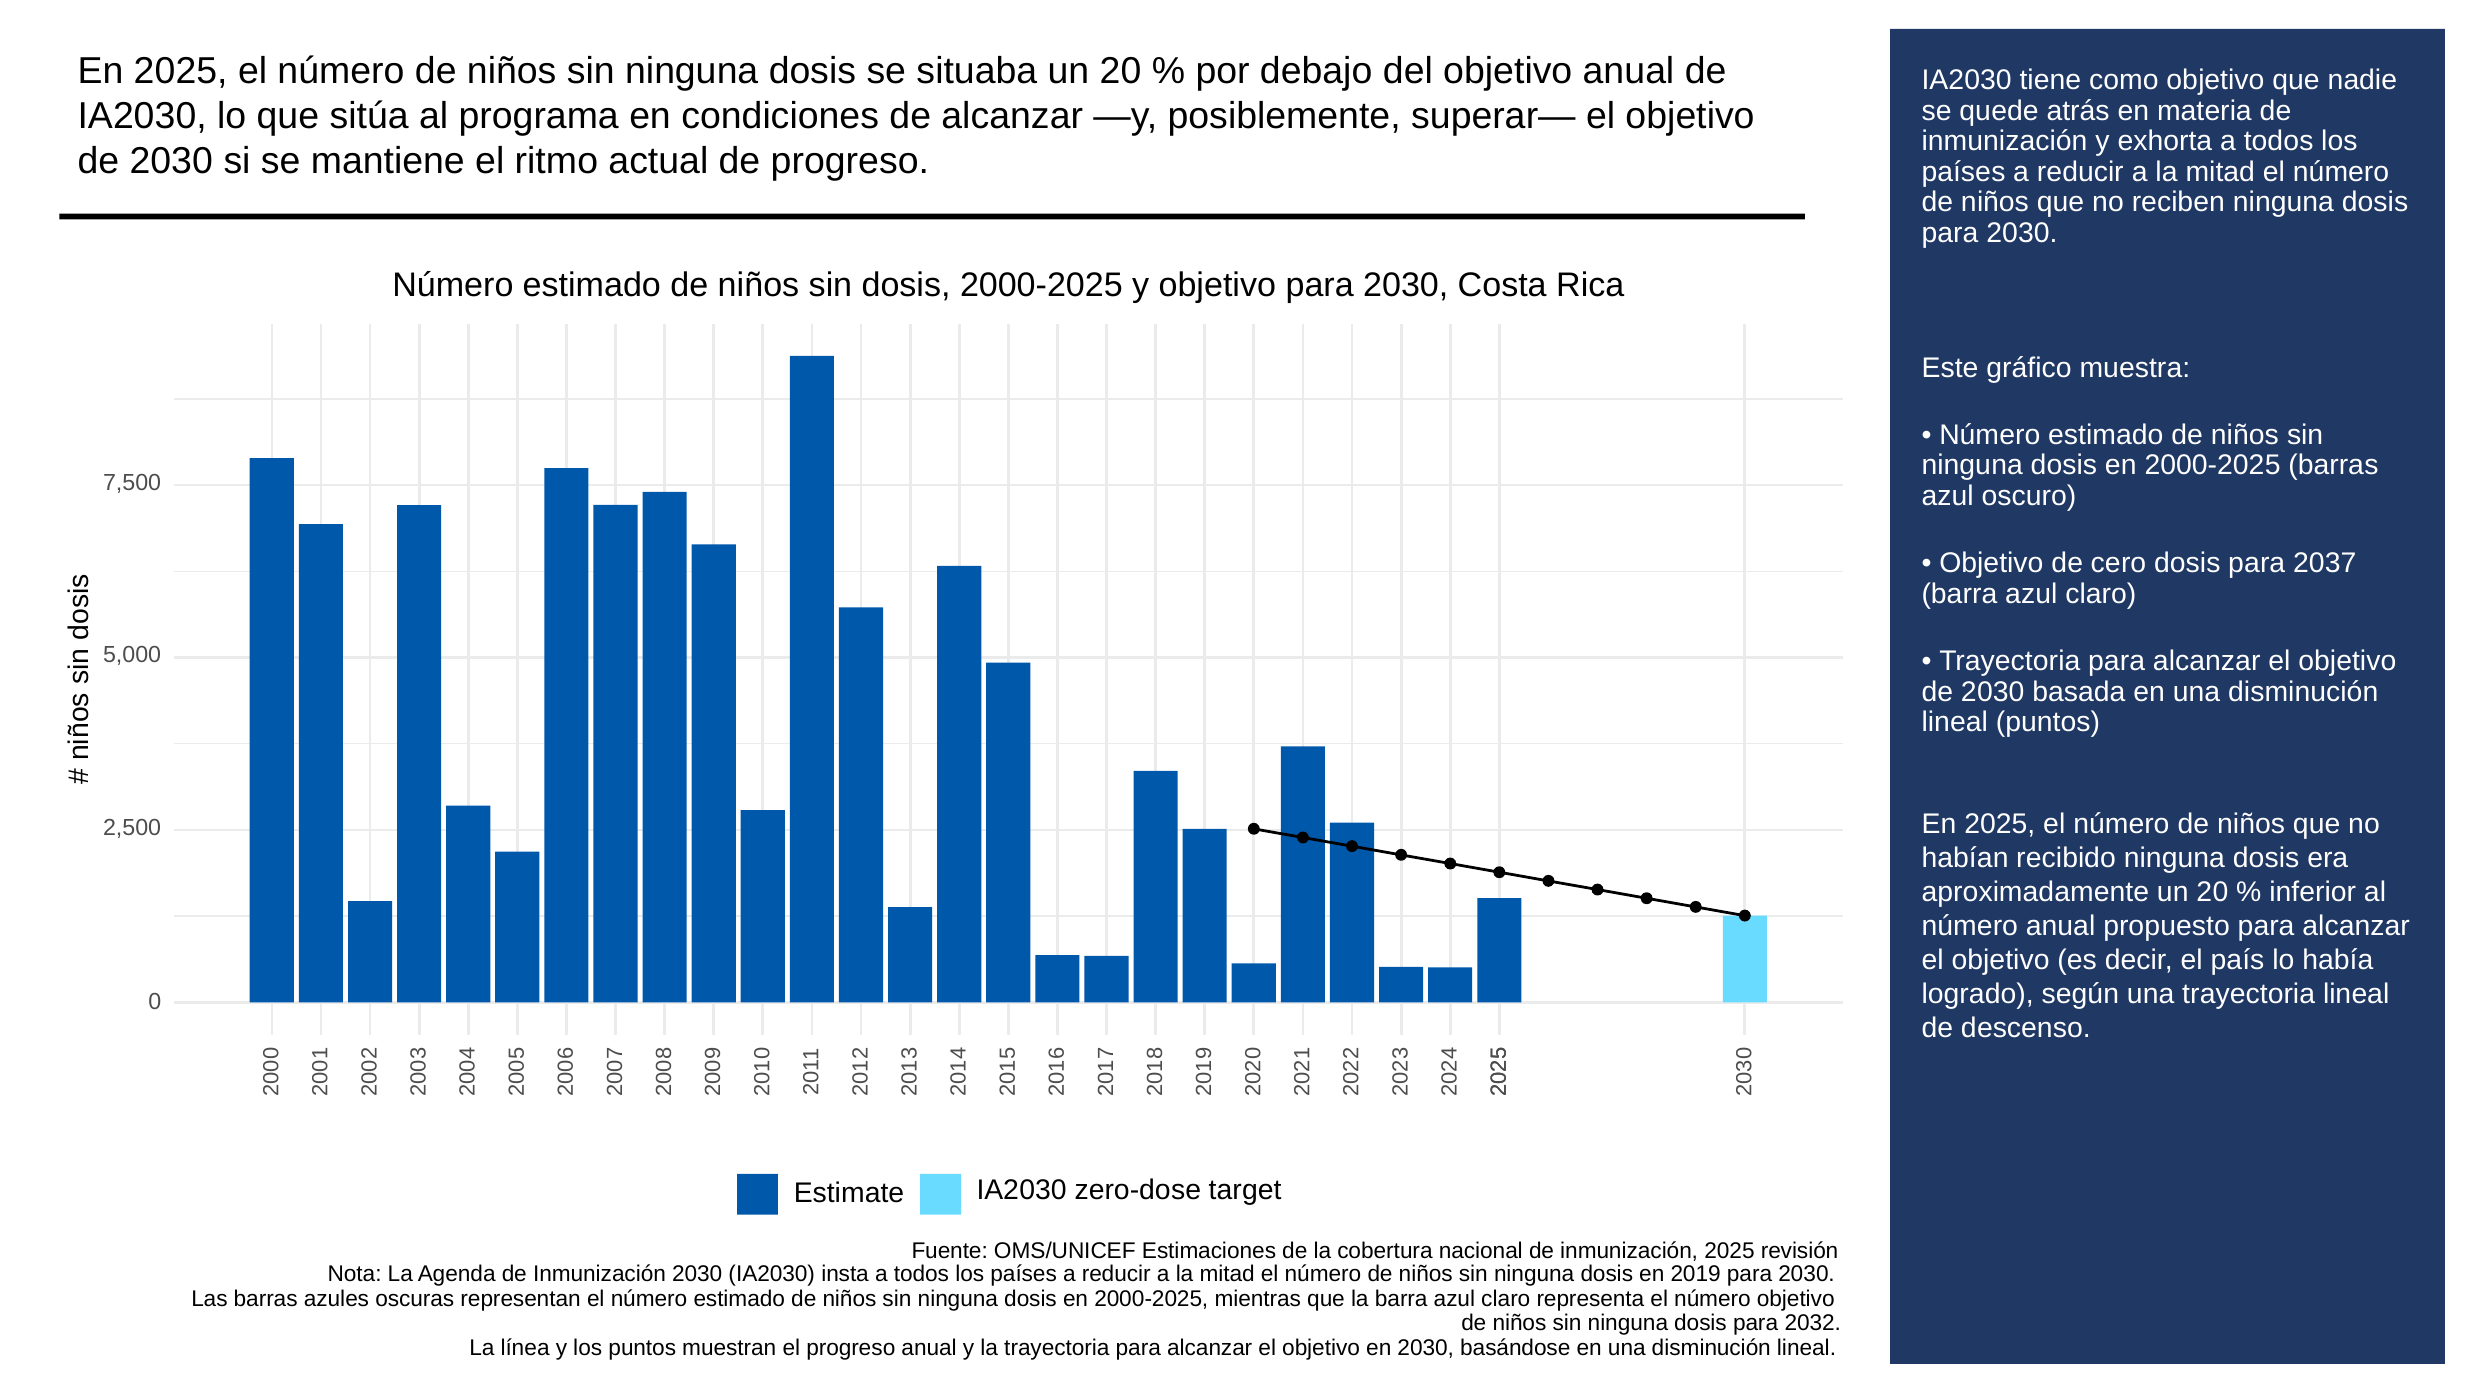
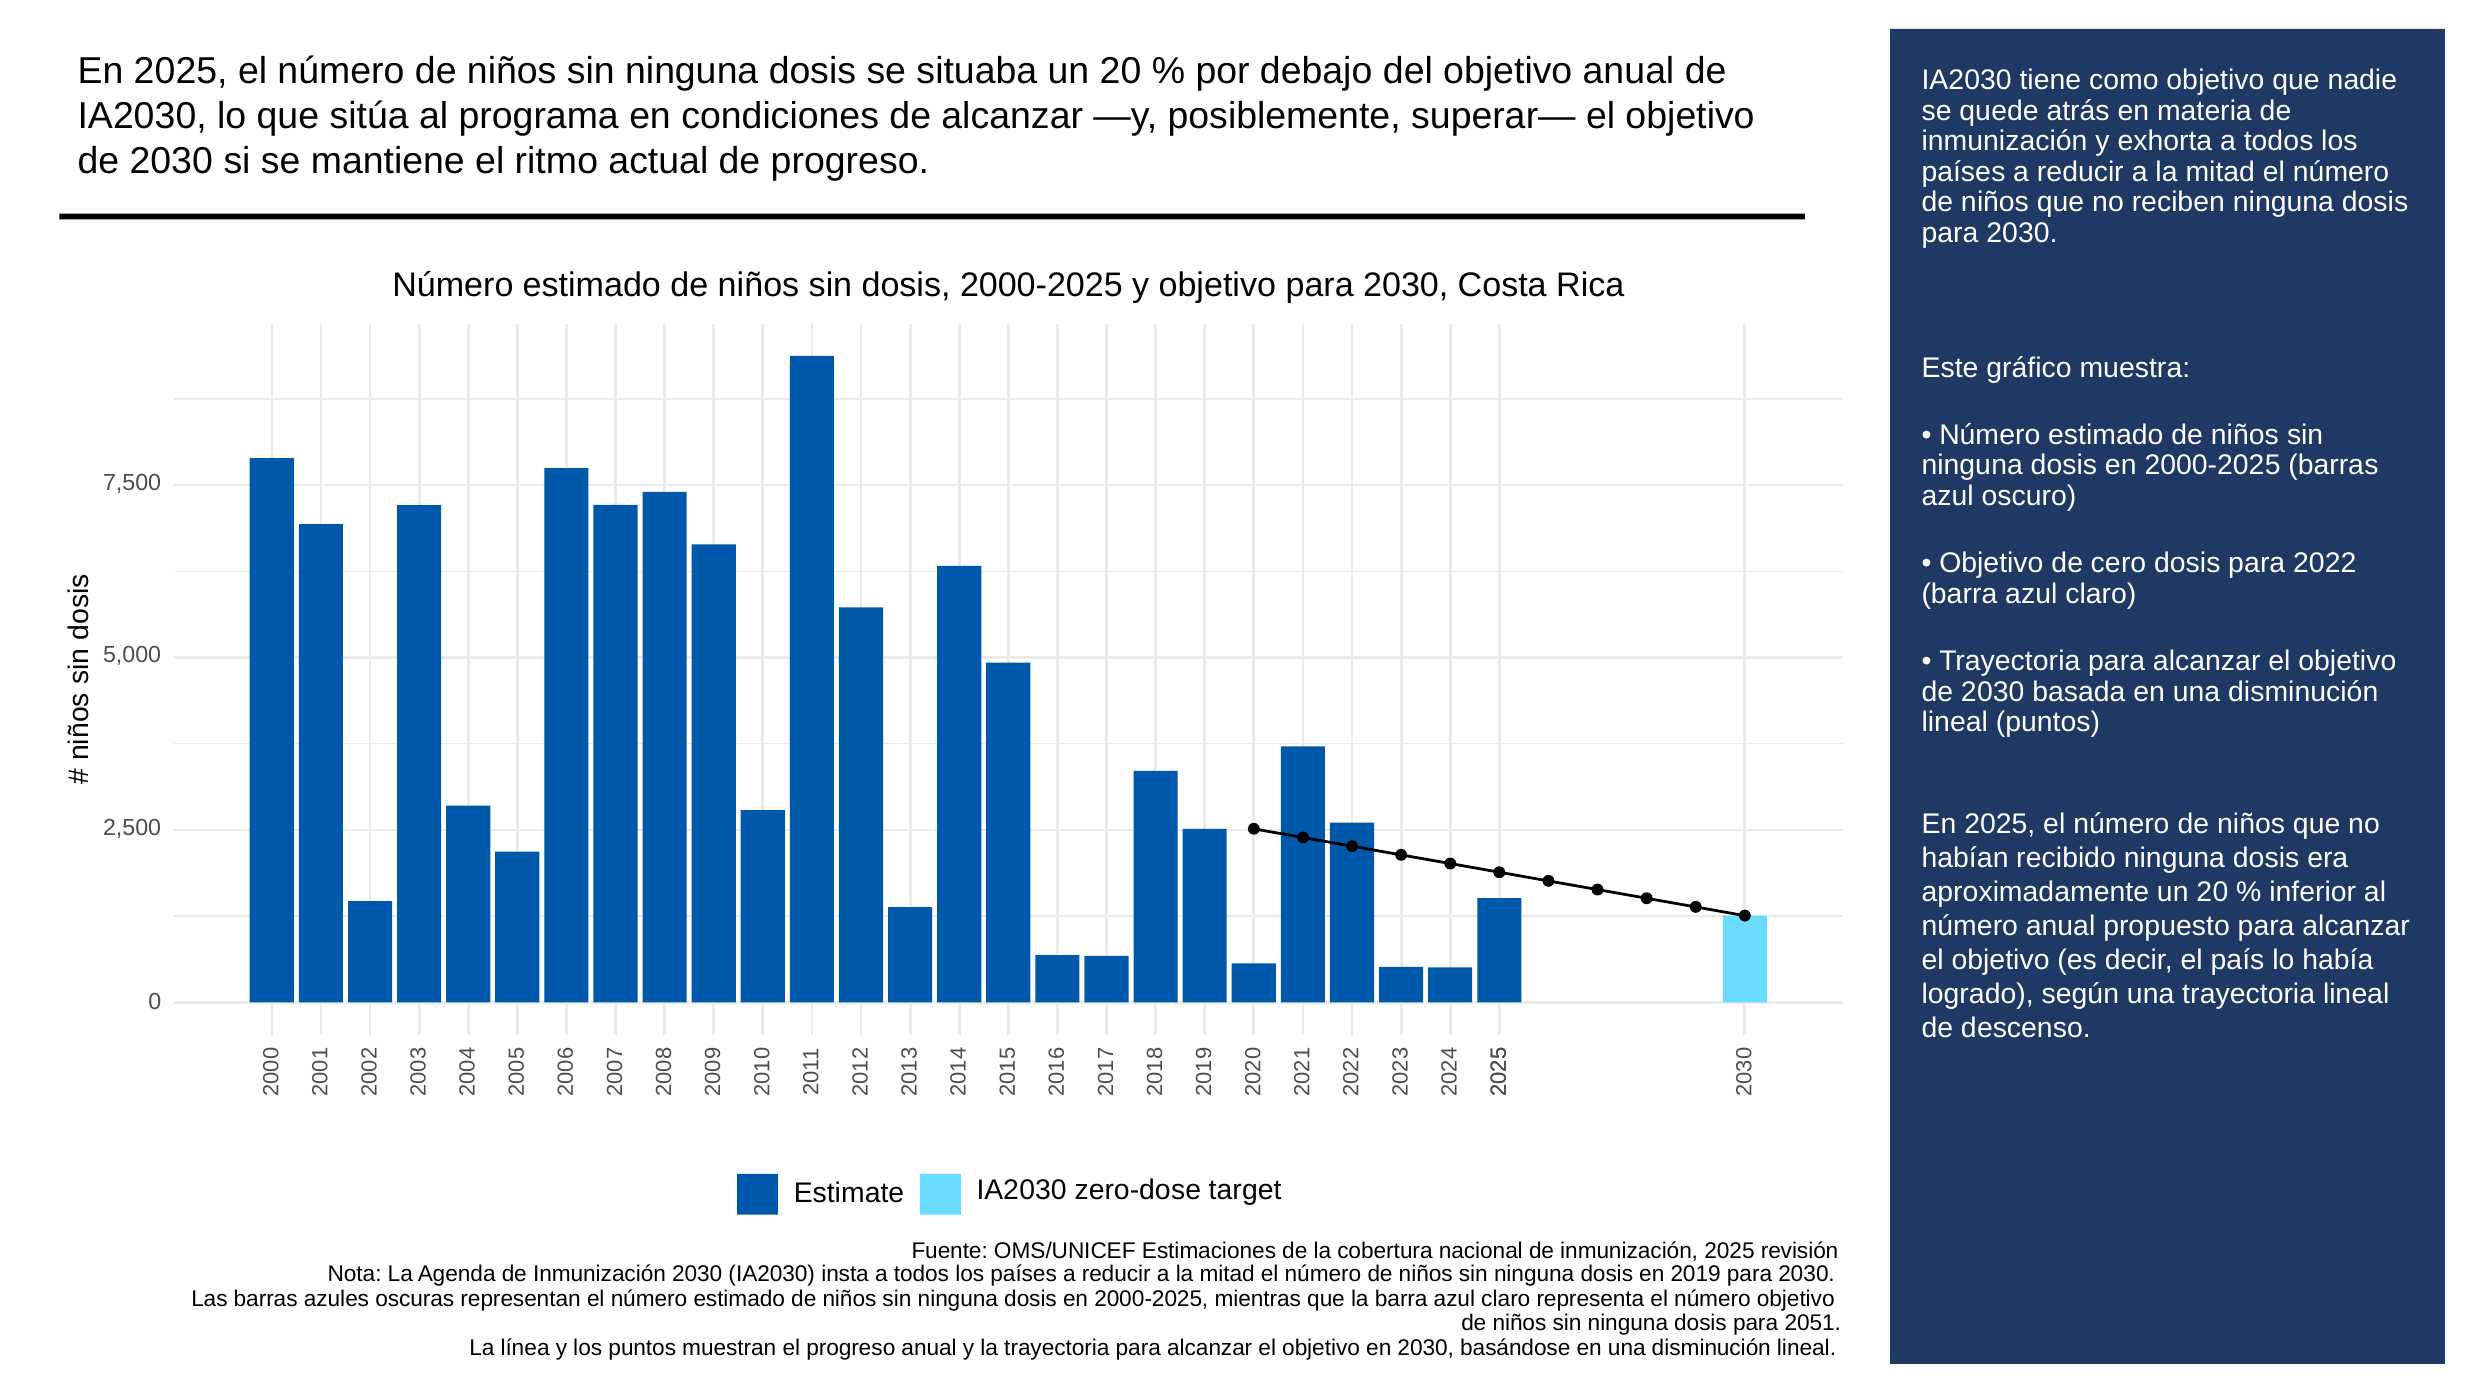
2037: 2037 -> 2022
2032: 2032 -> 2051
